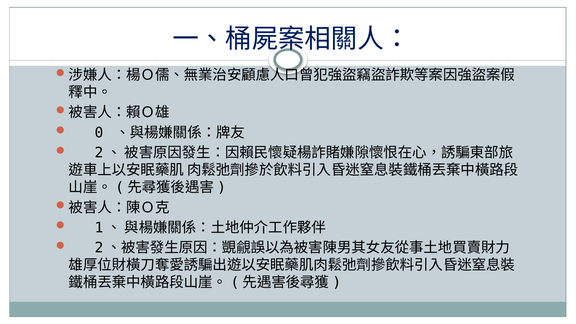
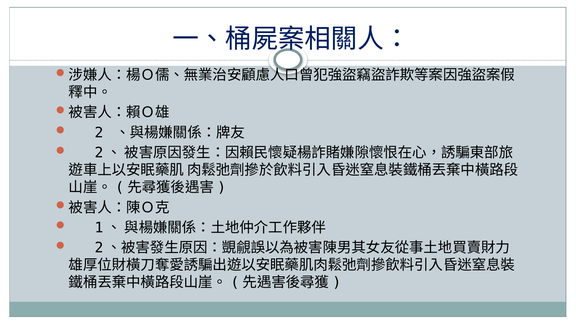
0: 0 -> 2
